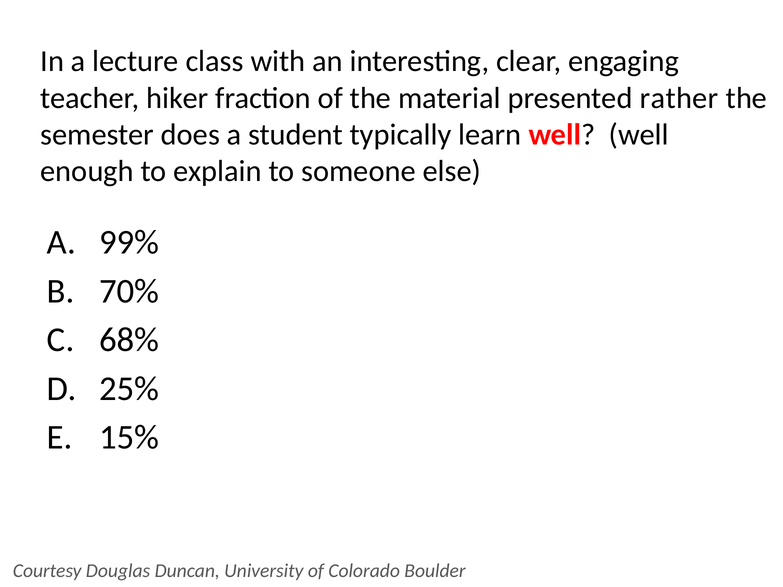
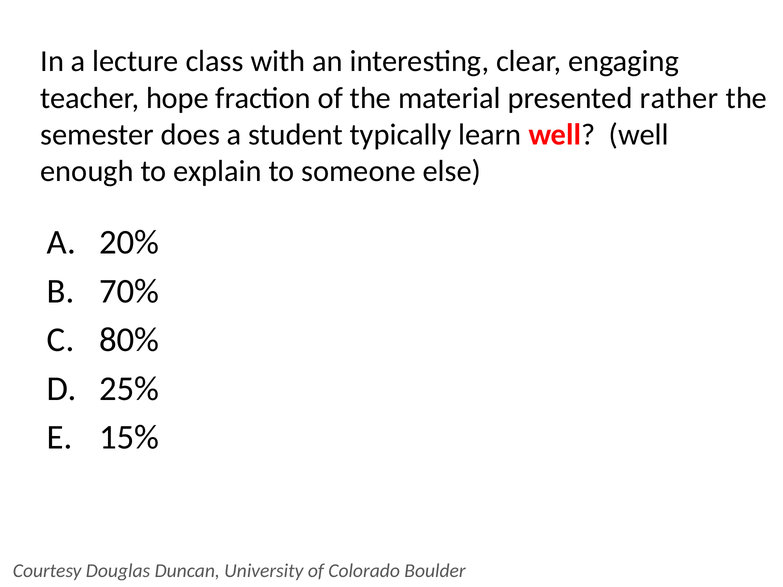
hiker: hiker -> hope
99%: 99% -> 20%
68%: 68% -> 80%
